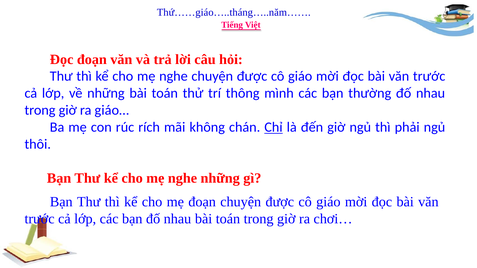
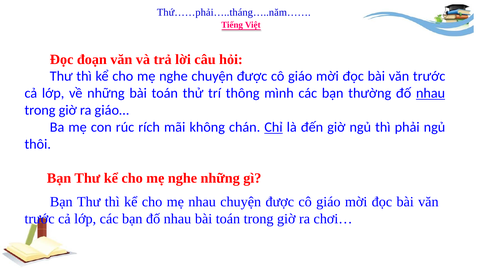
Thứ……giáo…..tháng…..năm……: Thứ……giáo…..tháng…..năm…… -> Thứ……phải…..tháng…..năm……
nhau at (431, 93) underline: none -> present
mẹ đoạn: đoạn -> nhau
